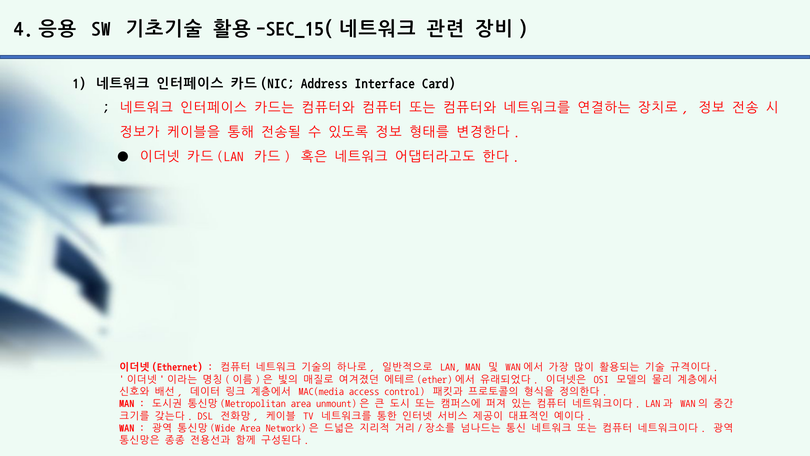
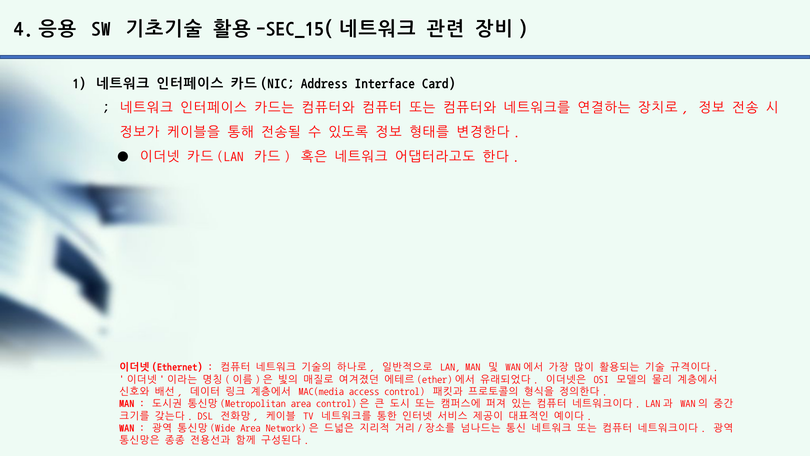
area unmount: unmount -> control
